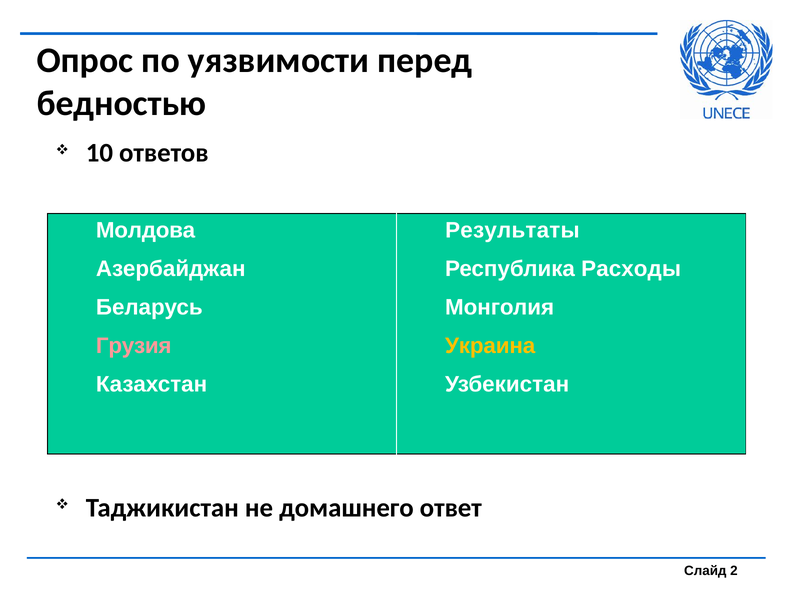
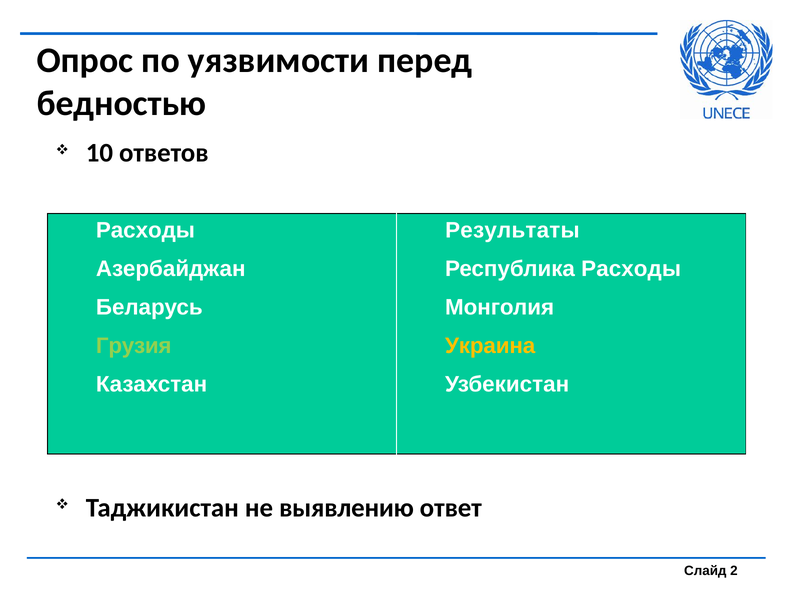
Молдова at (146, 230): Молдова -> Расходы
Грузия colour: pink -> light green
домашнего: домашнего -> выявлению
